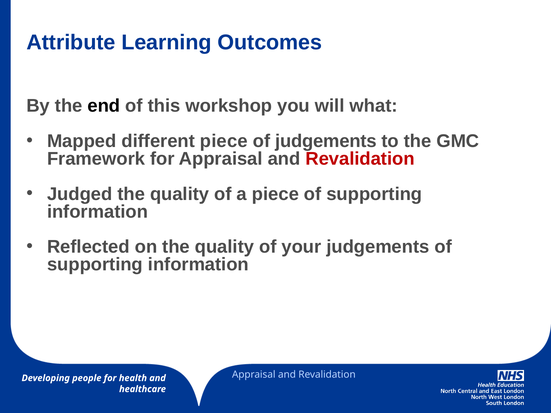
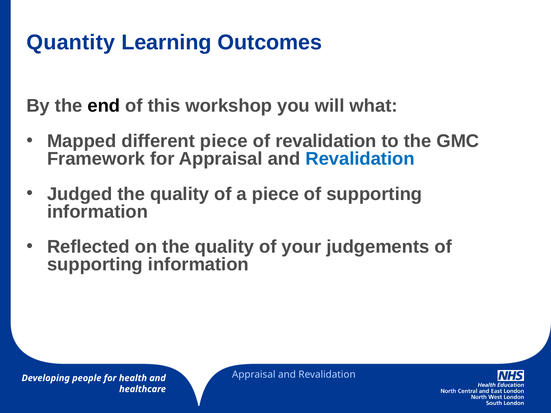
Attribute: Attribute -> Quantity
of judgements: judgements -> revalidation
Revalidation at (360, 159) colour: red -> blue
